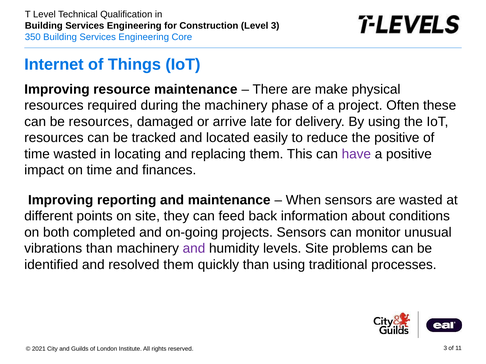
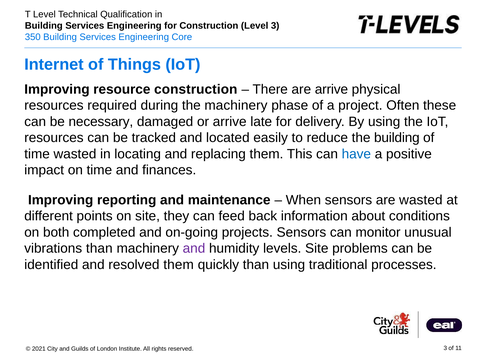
resource maintenance: maintenance -> construction
are make: make -> arrive
be resources: resources -> necessary
the positive: positive -> building
have colour: purple -> blue
